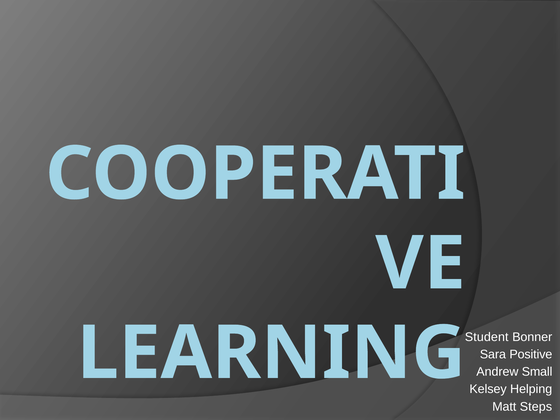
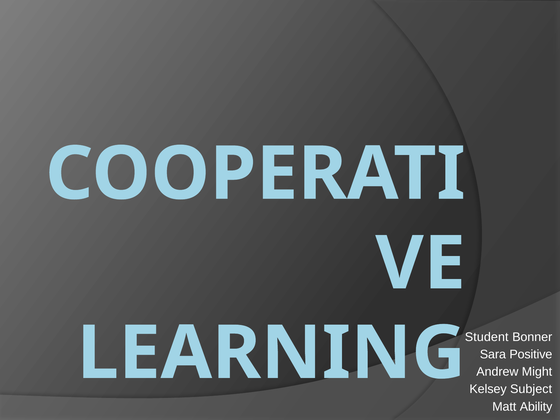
Small: Small -> Might
Helping: Helping -> Subject
Steps: Steps -> Ability
